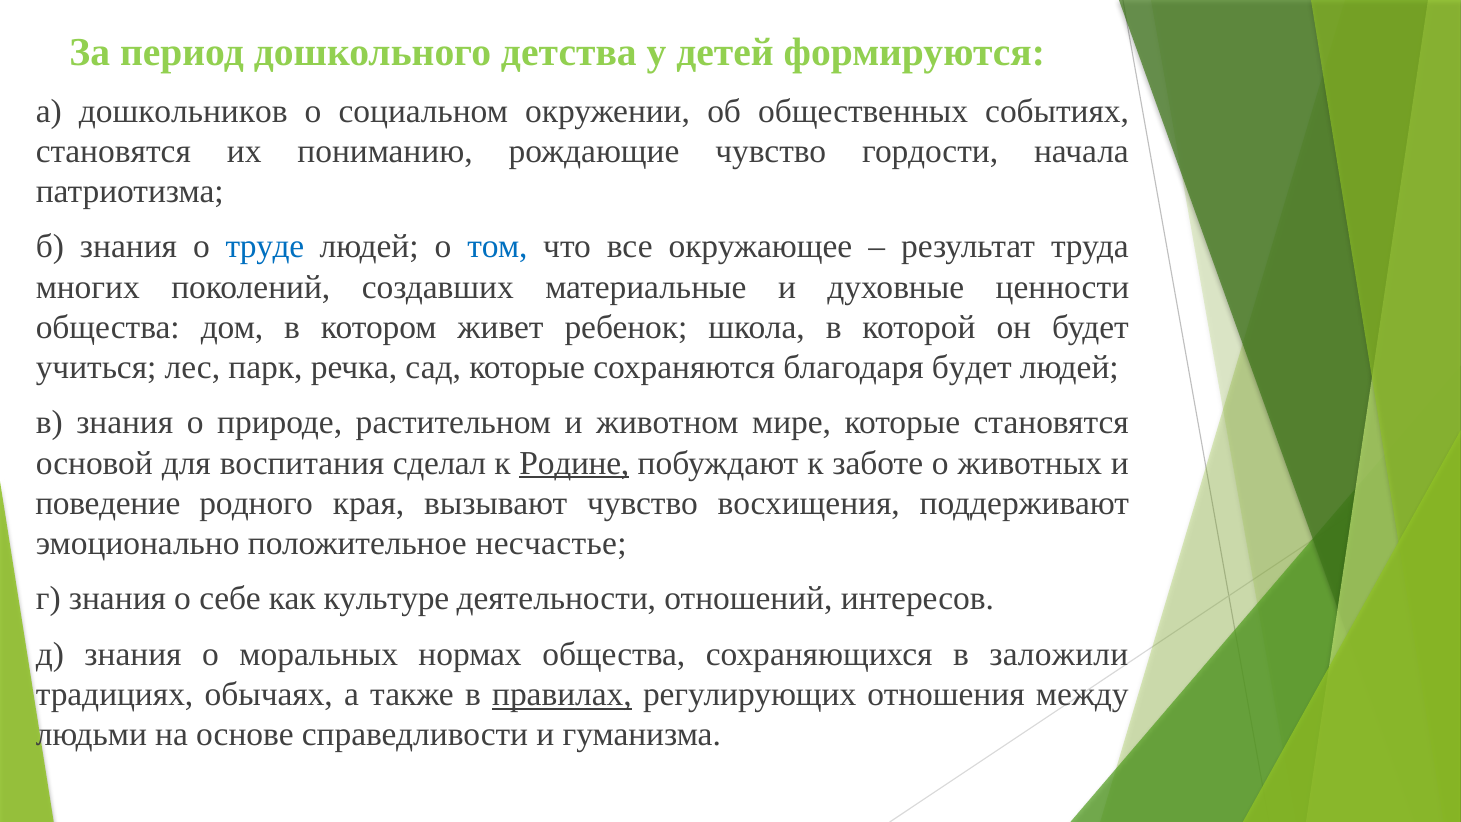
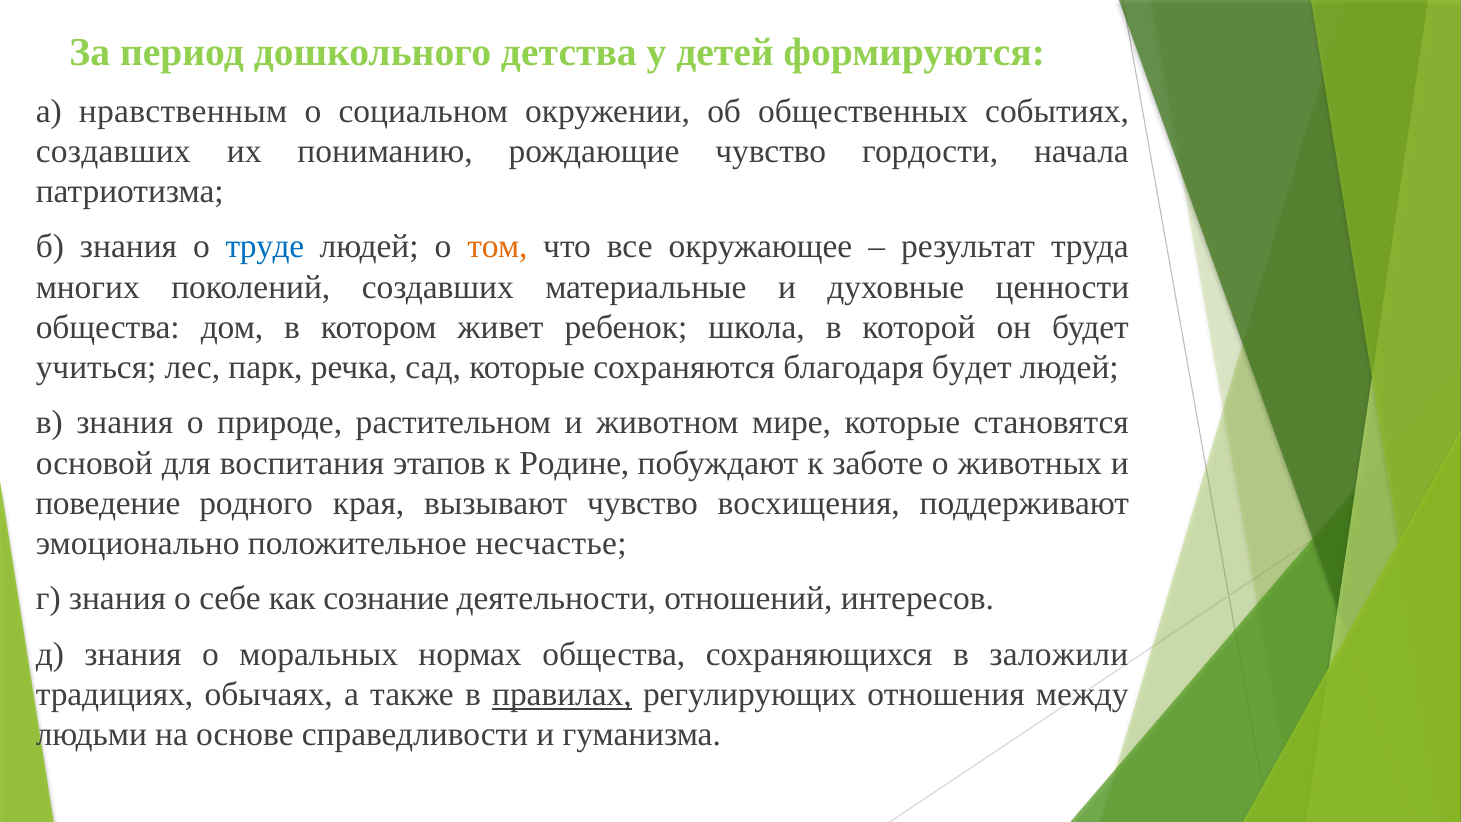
дошкольников: дошкольников -> нравственным
становятся at (113, 151): становятся -> создавших
том colour: blue -> orange
сделал: сделал -> этапов
Родине underline: present -> none
культуре: культуре -> сознание
